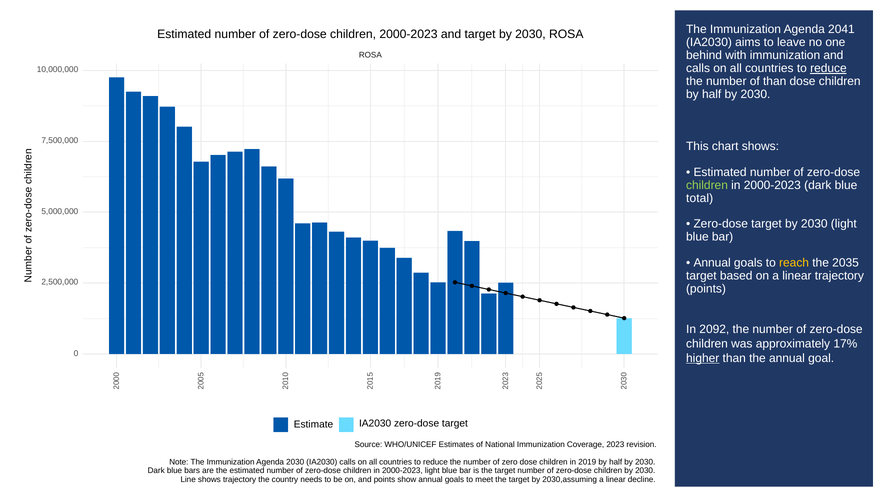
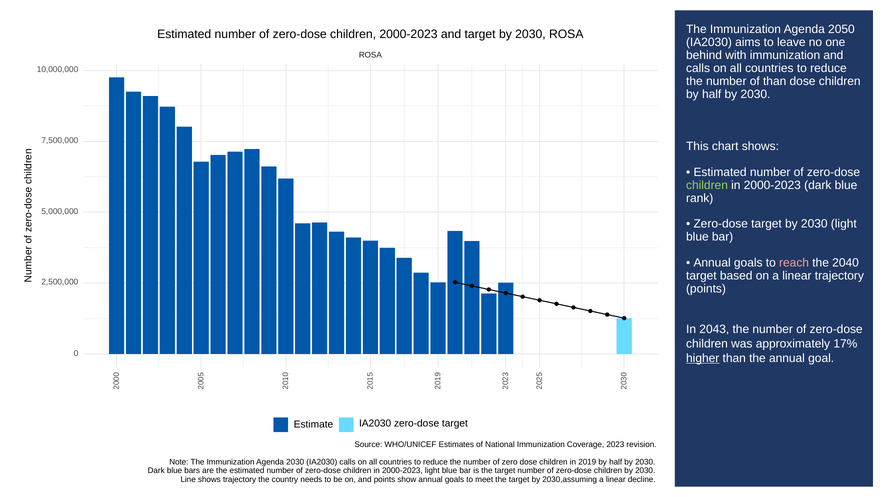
2041: 2041 -> 2050
reduce at (828, 68) underline: present -> none
total: total -> rank
reach colour: yellow -> pink
2035: 2035 -> 2040
2092: 2092 -> 2043
